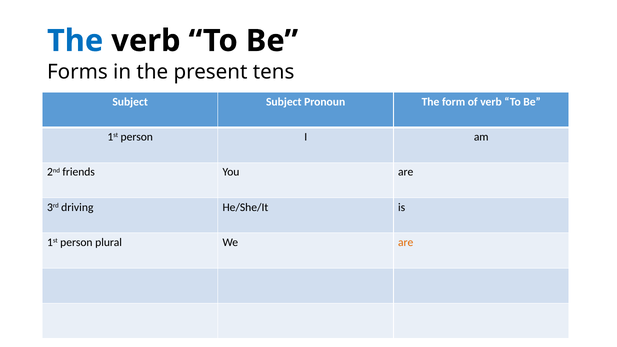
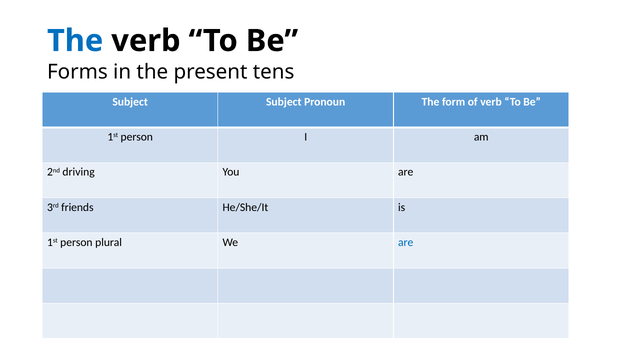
friends: friends -> driving
driving: driving -> friends
are at (406, 242) colour: orange -> blue
